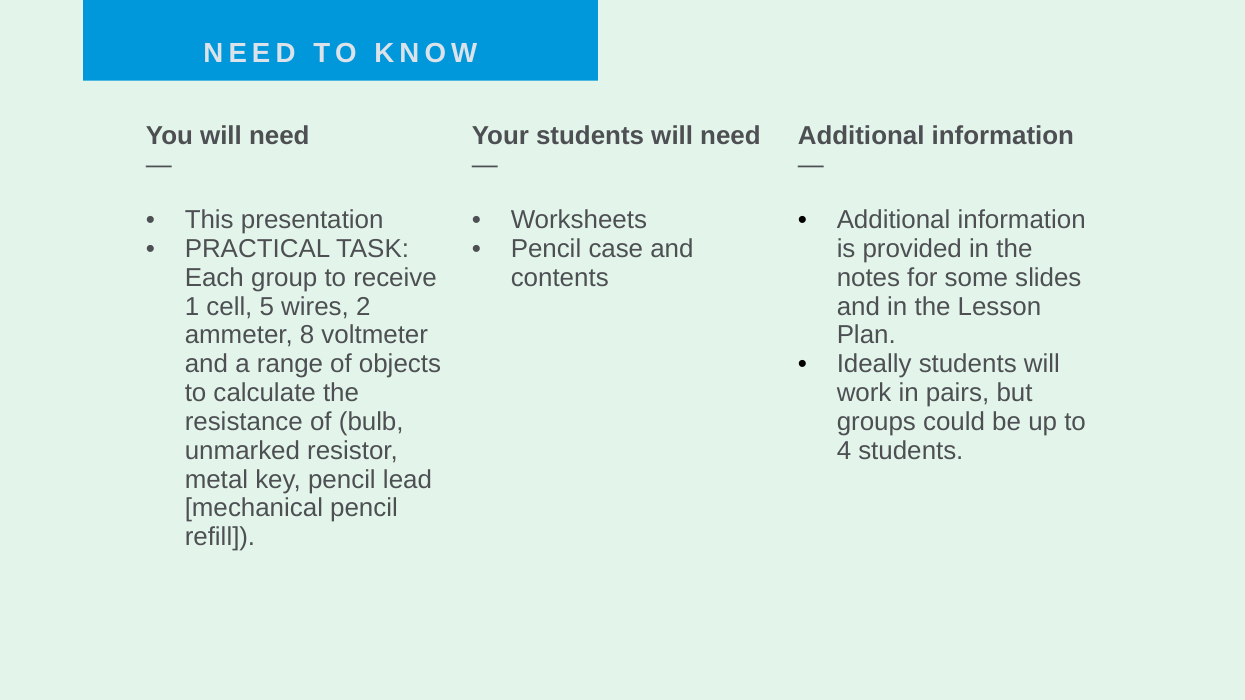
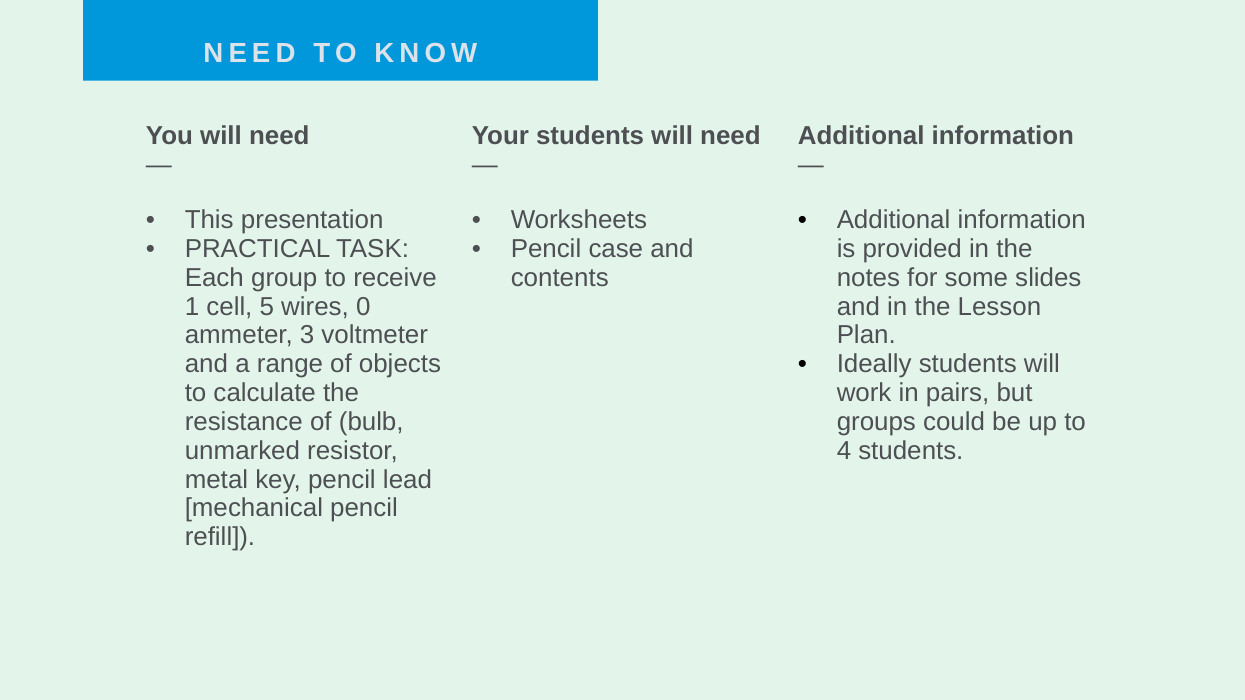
2: 2 -> 0
8: 8 -> 3
